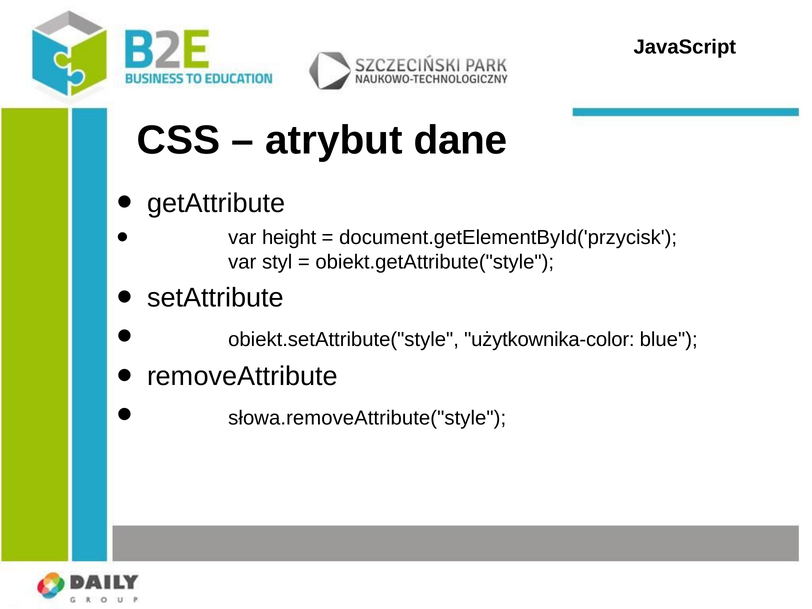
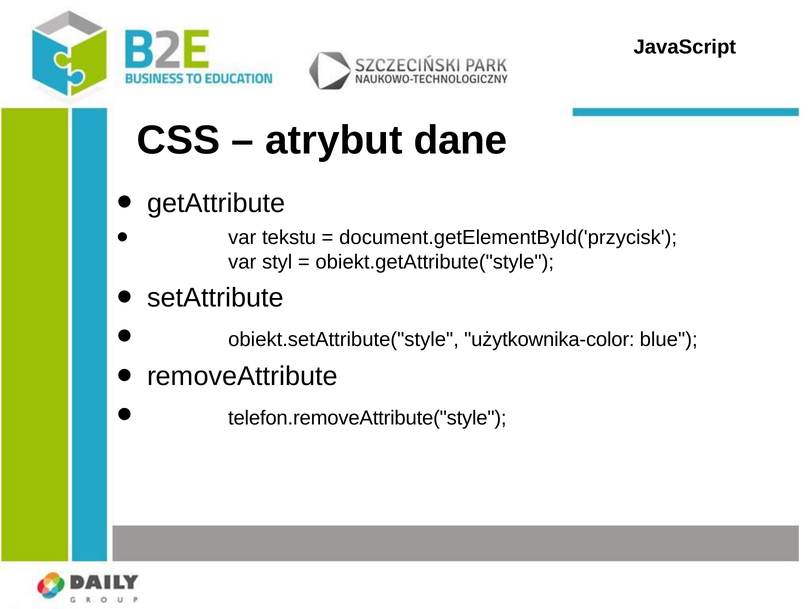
height: height -> tekstu
słowa.removeAttribute("style: słowa.removeAttribute("style -> telefon.removeAttribute("style
